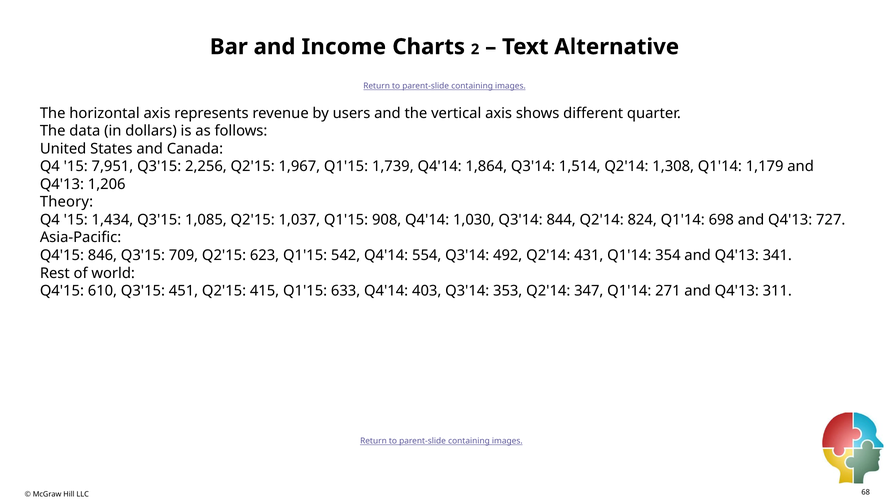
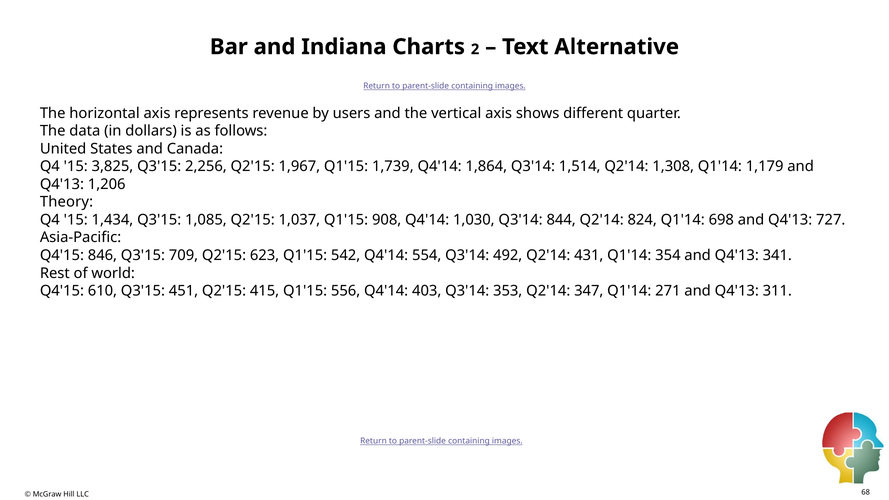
Income: Income -> Indiana
7,951: 7,951 -> 3,825
633: 633 -> 556
